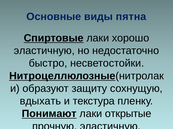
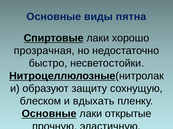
эластичную at (44, 51): эластичную -> прозрачная
вдыхать at (40, 102): вдыхать -> блеском
текстура: текстура -> вдыхать
Понимают at (49, 114): Понимают -> Основные
